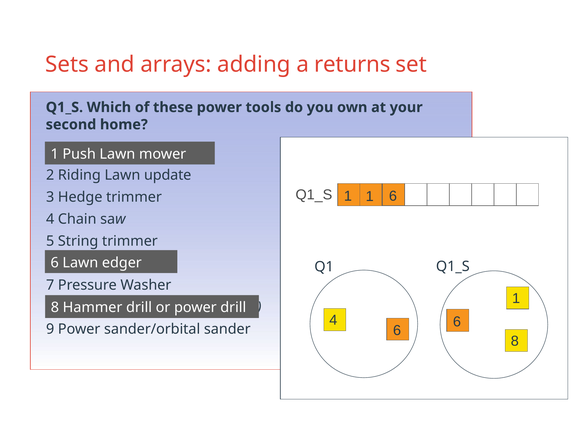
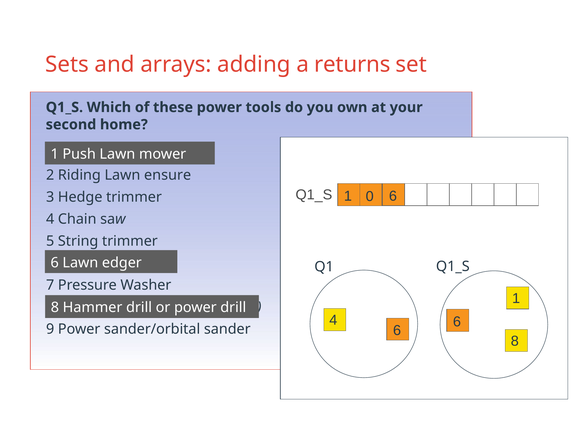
update: update -> ensure
1 1: 1 -> 0
